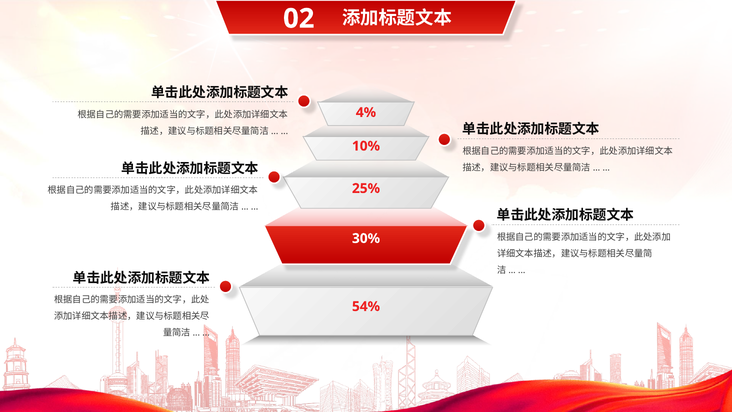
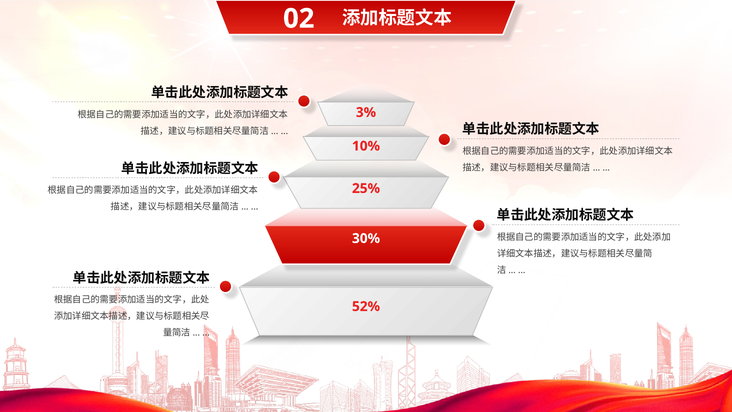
4%: 4% -> 3%
54%: 54% -> 52%
